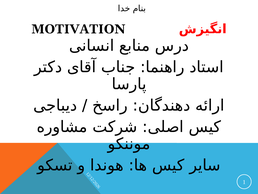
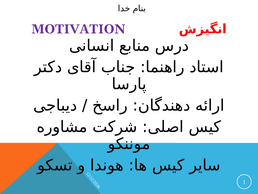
MOTIVATION colour: black -> purple
